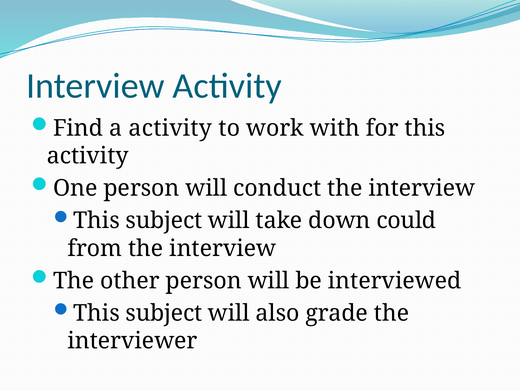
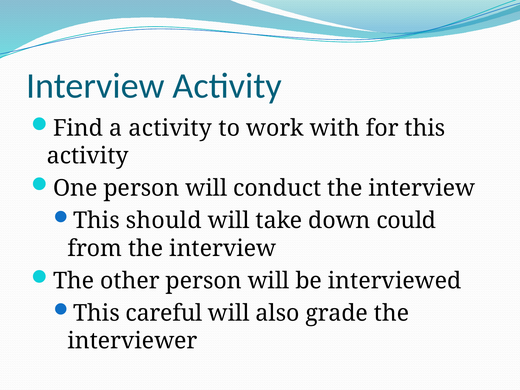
subject at (164, 221): subject -> should
subject at (164, 313): subject -> careful
